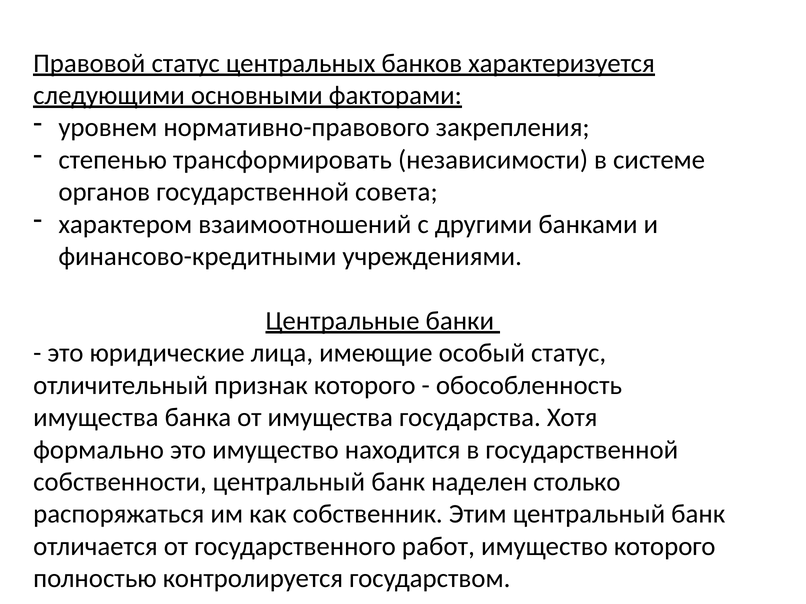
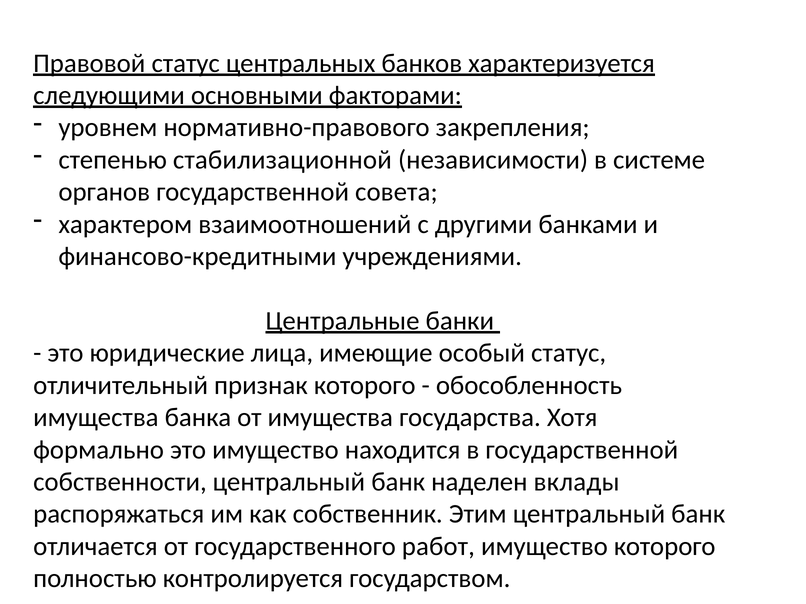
трансформировать: трансформировать -> стабилизационной
столько: столько -> вклады
